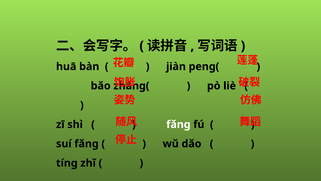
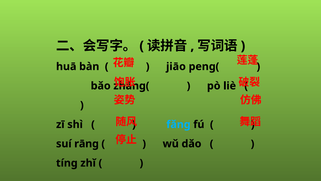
jiàn: jiàn -> jiāo
fǎnɡ at (178, 124) colour: white -> light blue
suí fǎnɡ: fǎnɡ -> rānɡ
